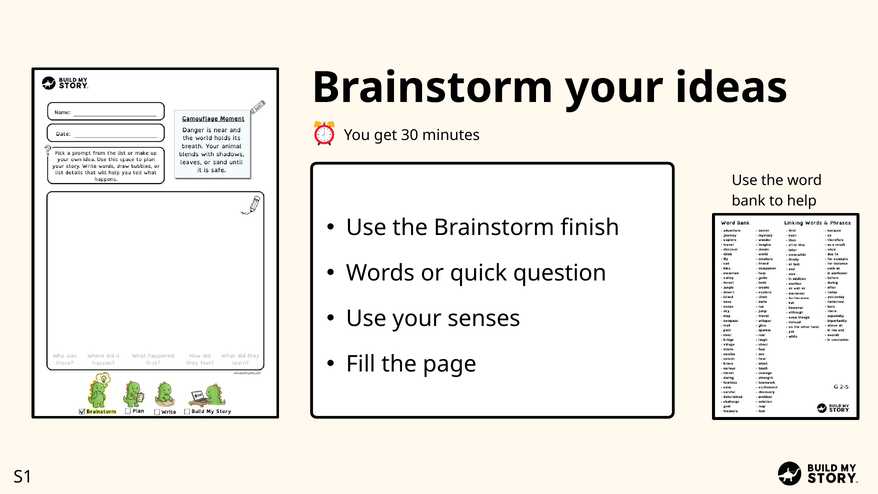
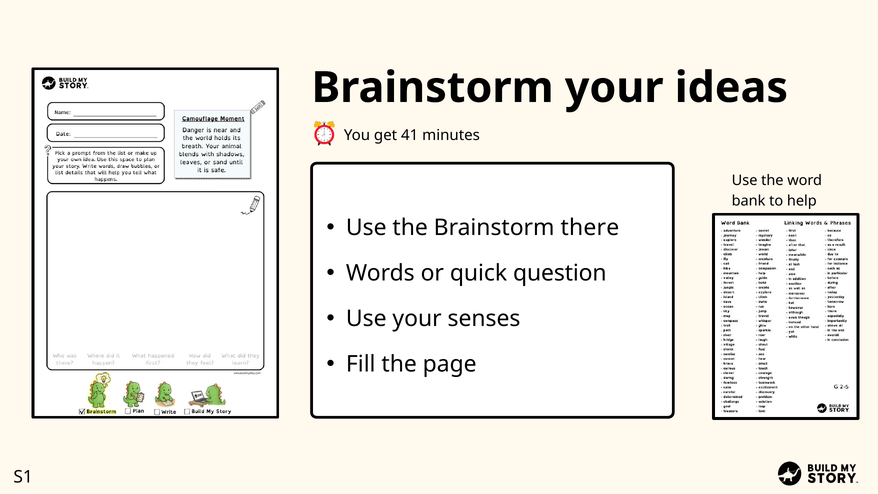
30: 30 -> 41
finish: finish -> there
